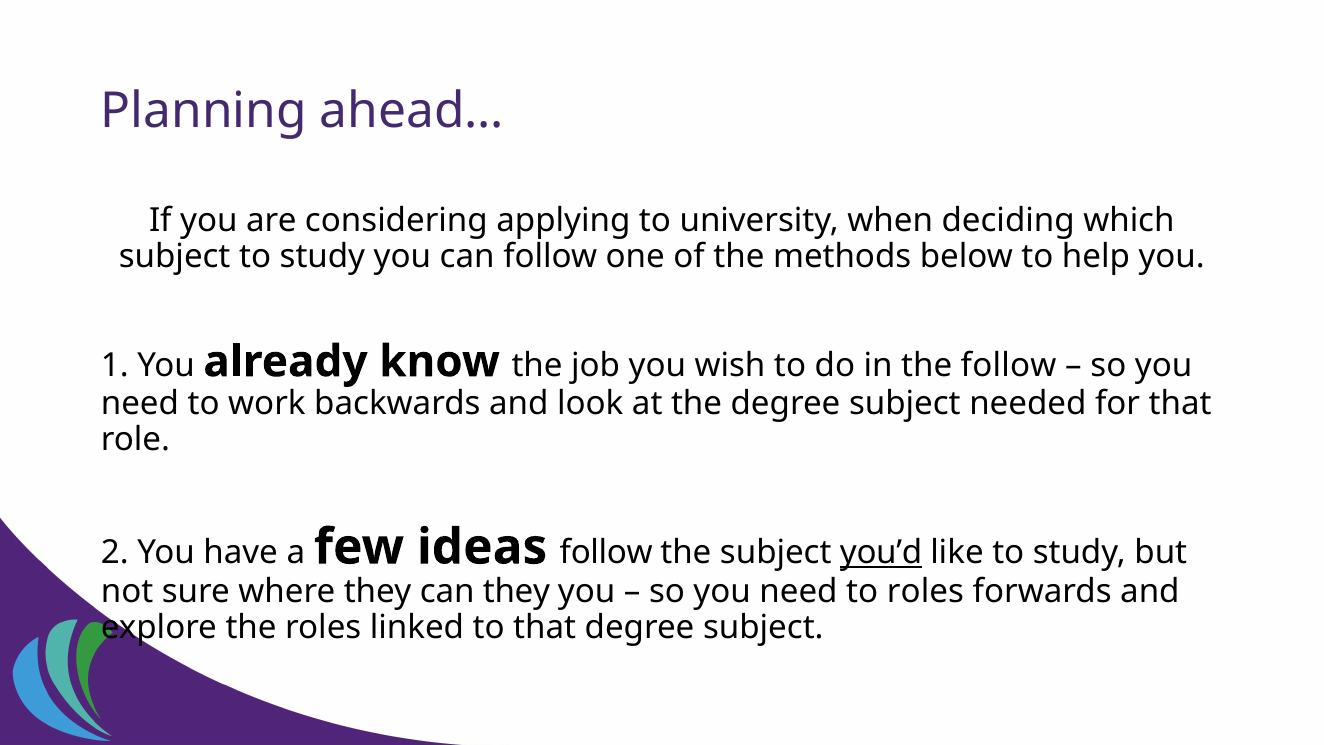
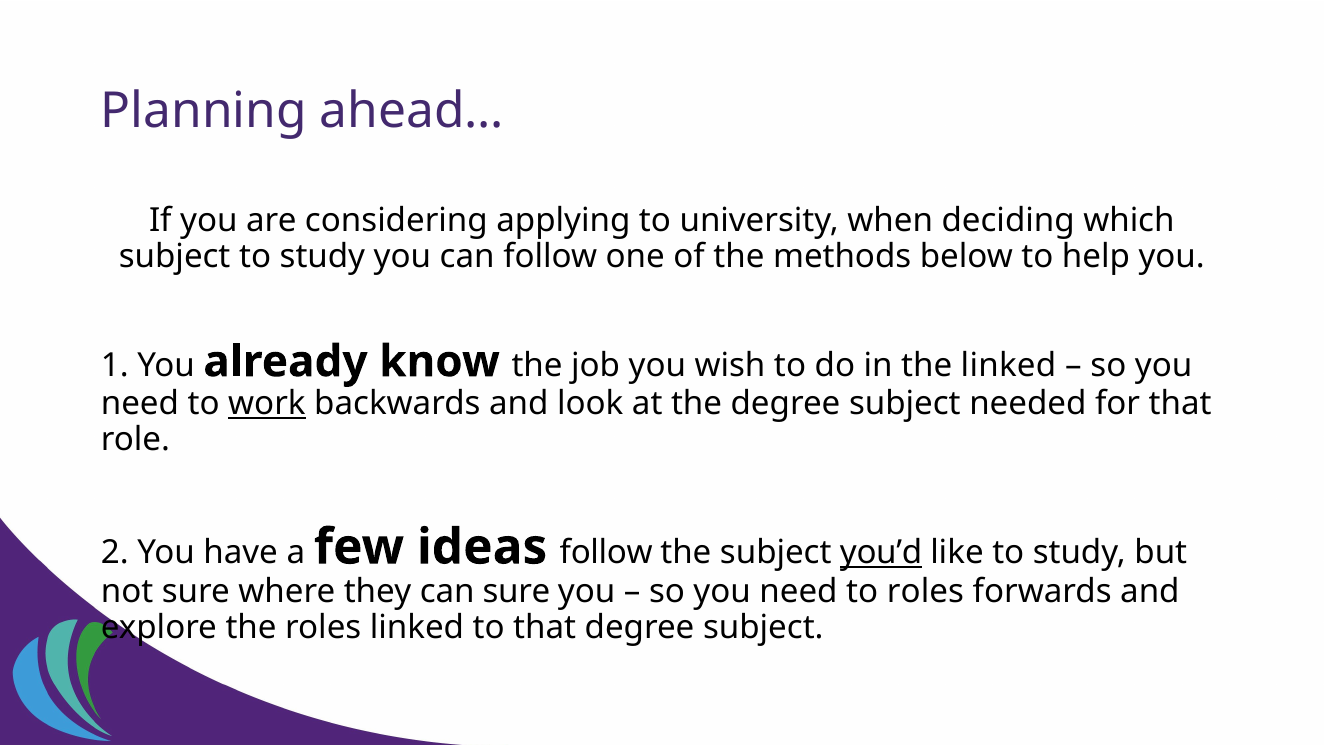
the follow: follow -> linked
work underline: none -> present
can they: they -> sure
